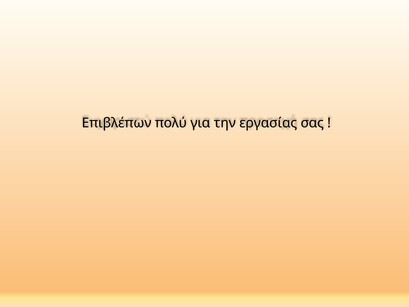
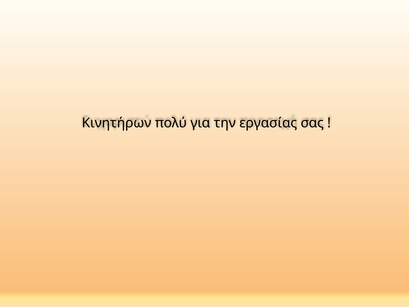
Επιβλέπων: Επιβλέπων -> Κινητήρων
